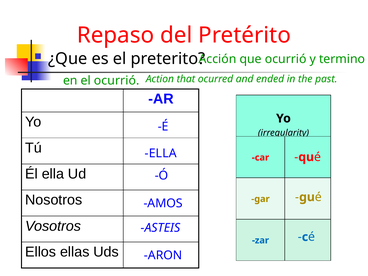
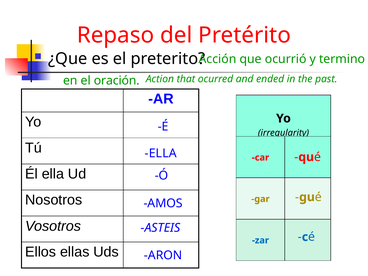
el ocurrió: ocurrió -> oración
